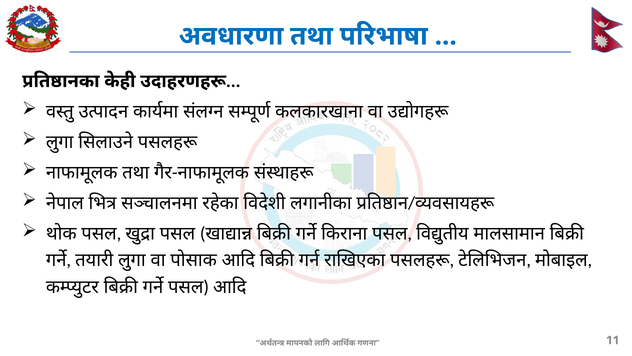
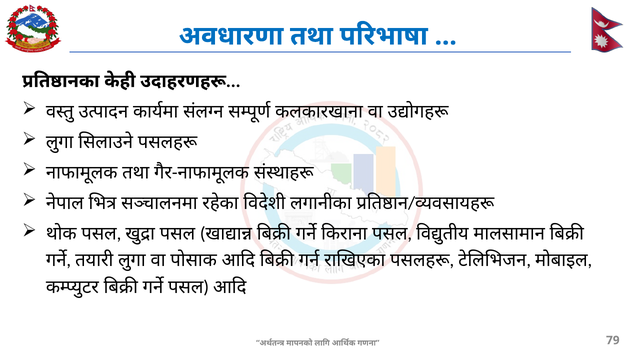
11: 11 -> 79
